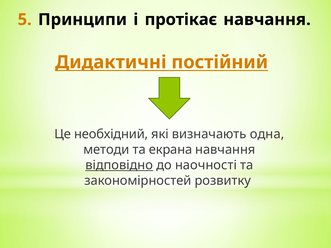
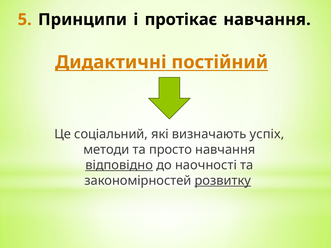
необхідний: необхідний -> соціальний
одна: одна -> успіх
екрана: екрана -> просто
розвитку underline: none -> present
